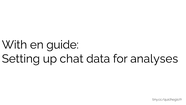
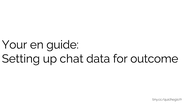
With: With -> Your
analyses: analyses -> outcome
